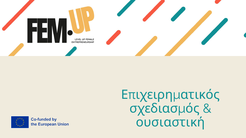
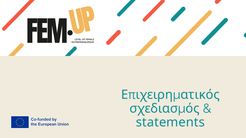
ουσιαστική: ουσιαστική -> statements
